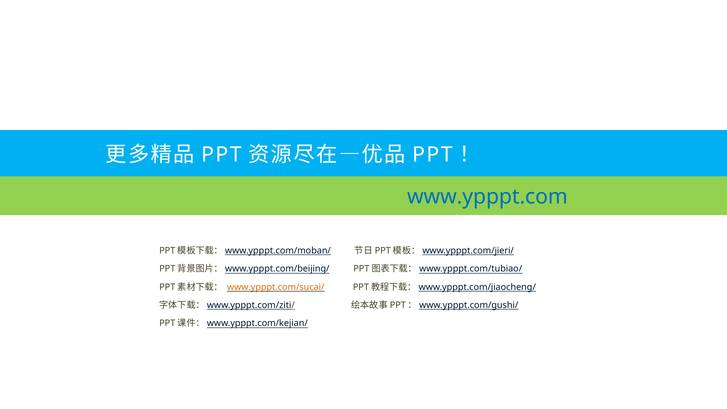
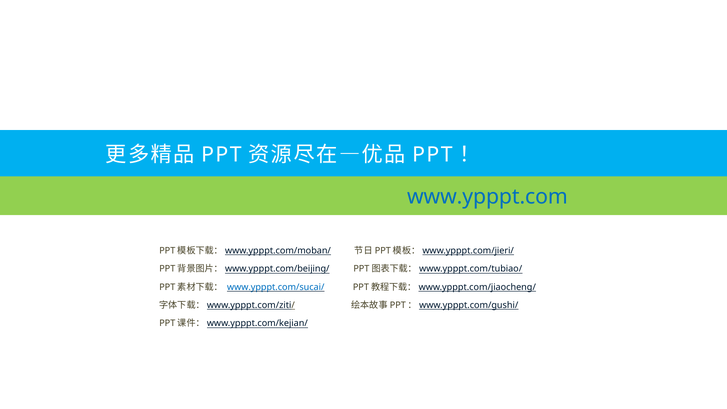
www.ypppt.com/sucai/ colour: orange -> blue
